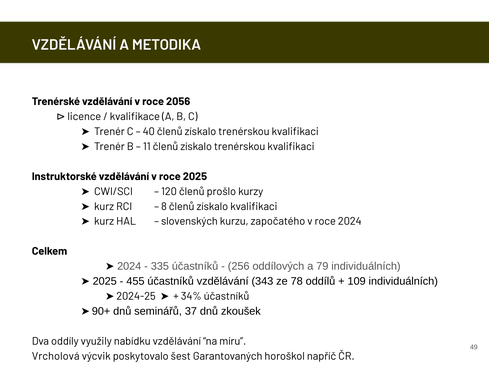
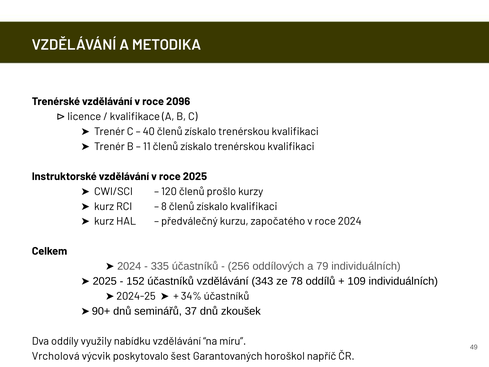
2056: 2056 -> 2096
slovenských: slovenských -> předválečný
455: 455 -> 152
